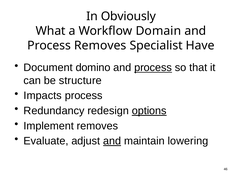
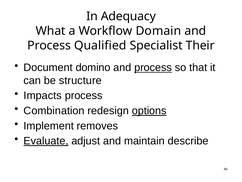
Obviously: Obviously -> Adequacy
Process Removes: Removes -> Qualified
Have: Have -> Their
Redundancy: Redundancy -> Combination
Evaluate underline: none -> present
and at (112, 141) underline: present -> none
lowering: lowering -> describe
